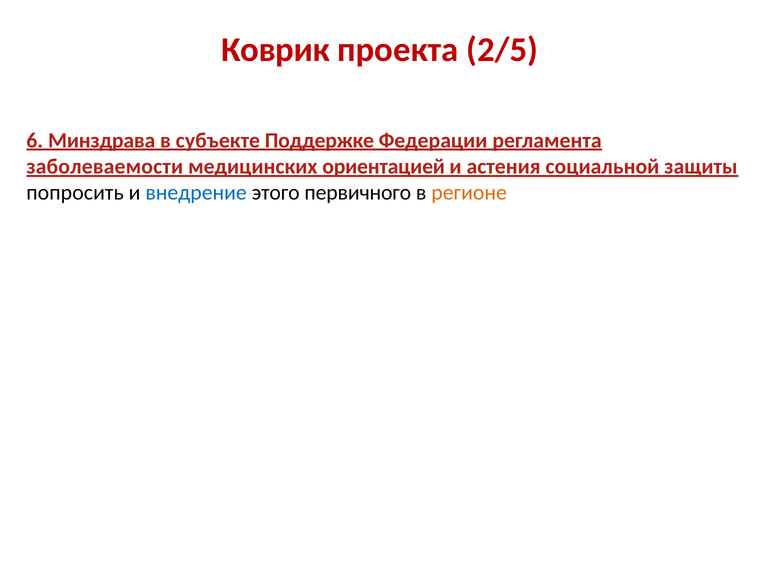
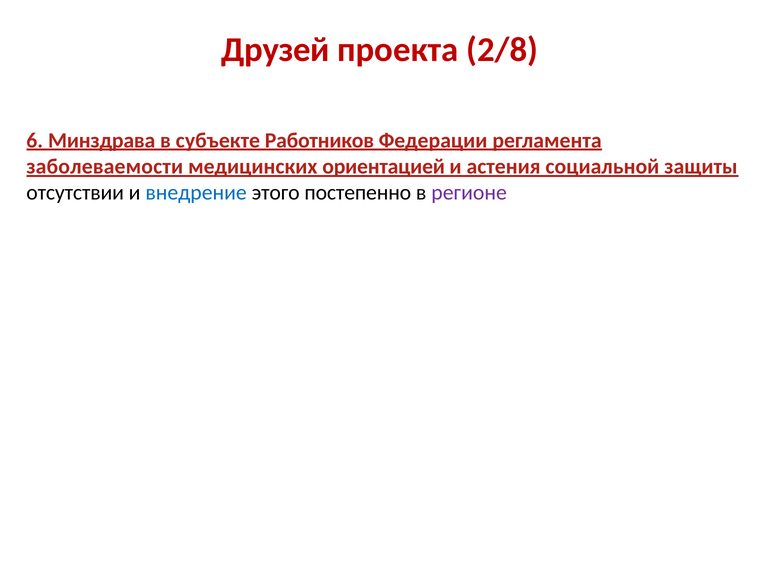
Коврик: Коврик -> Друзей
2/5: 2/5 -> 2/8
Поддержке: Поддержке -> Работников
попросить: попросить -> отсутствии
первичного: первичного -> постепенно
регионе colour: orange -> purple
